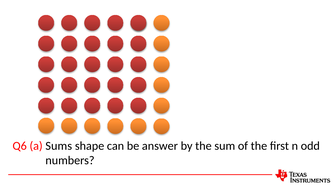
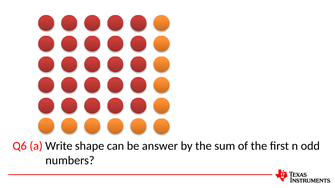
Sums: Sums -> Write
